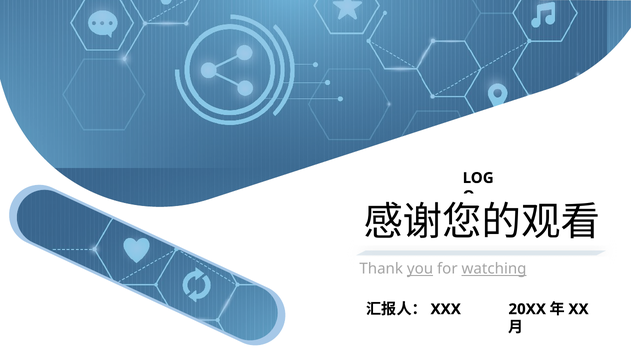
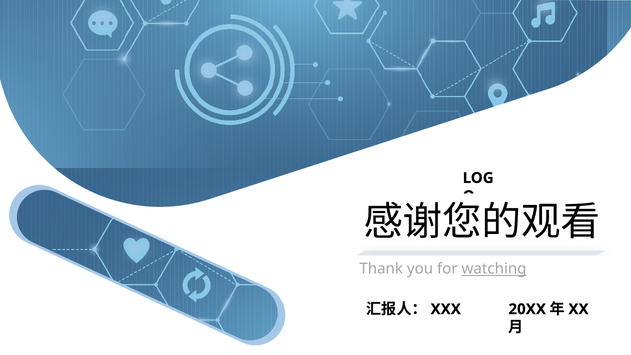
you underline: present -> none
